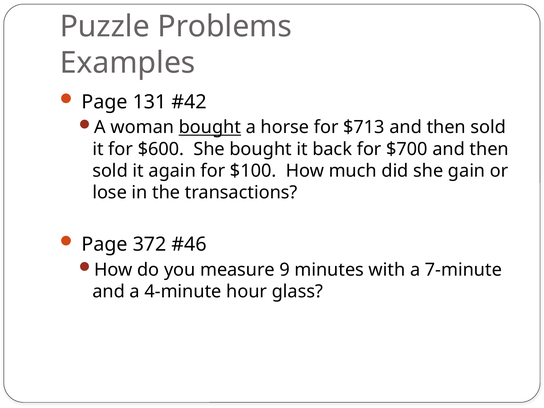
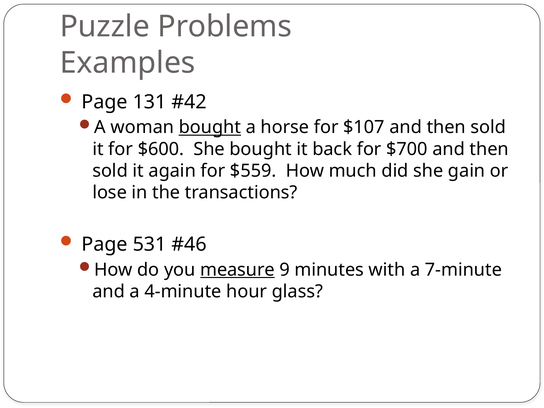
$713: $713 -> $107
$100: $100 -> $559
372: 372 -> 531
measure underline: none -> present
